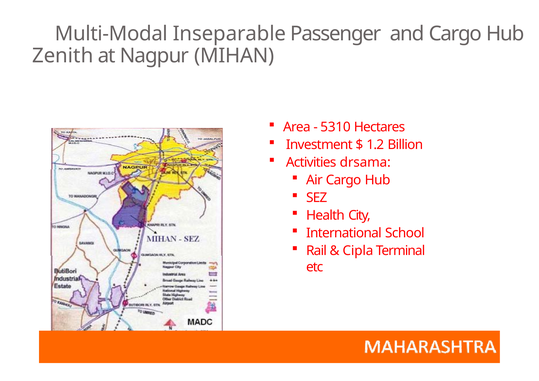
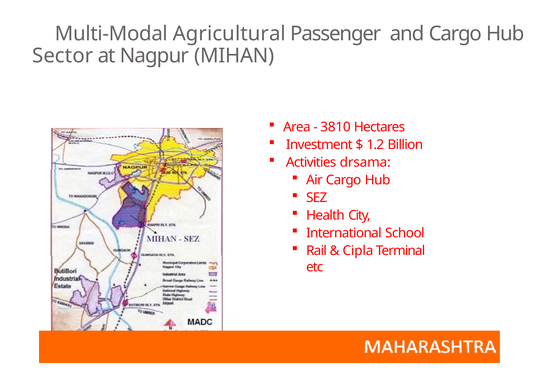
Inseparable: Inseparable -> Agricultural
Zenith: Zenith -> Sector
5310: 5310 -> 3810
